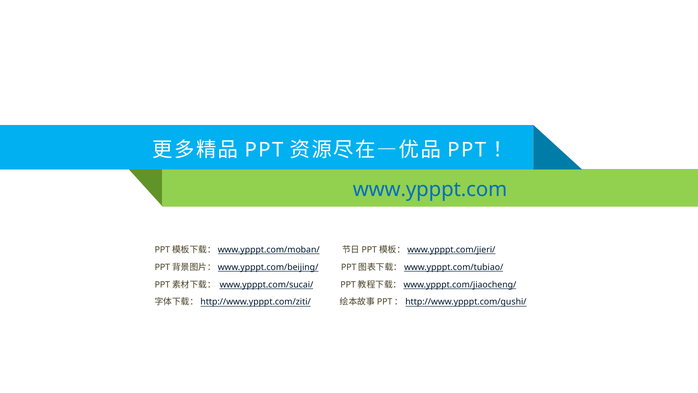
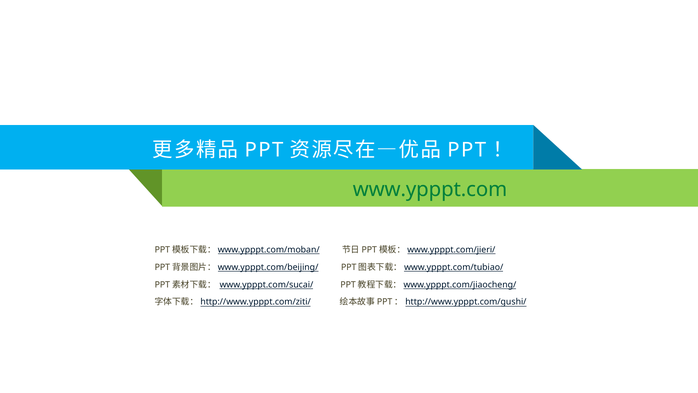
www.ypppt.com colour: blue -> green
